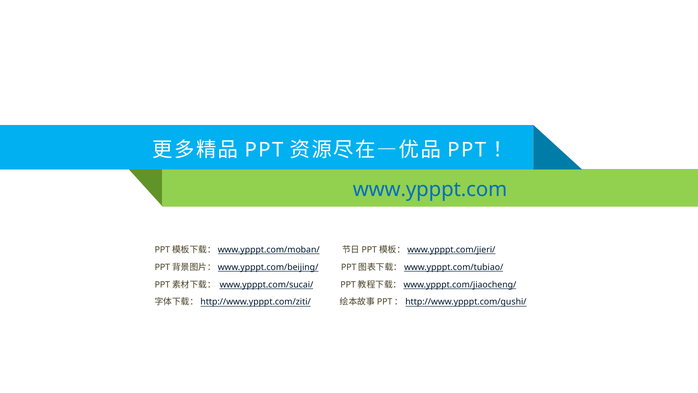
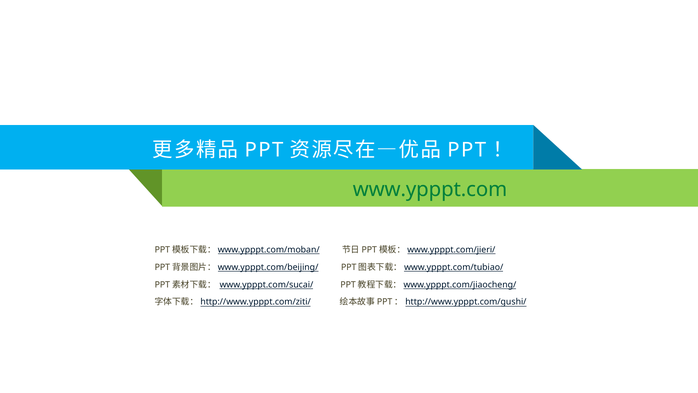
www.ypppt.com colour: blue -> green
